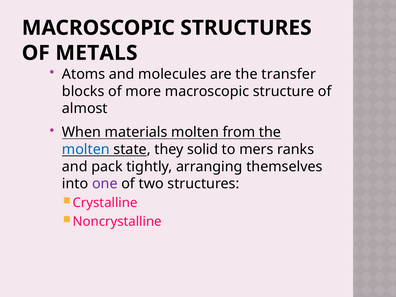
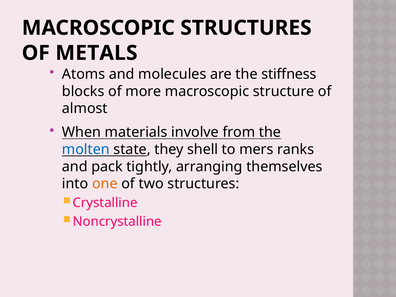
transfer: transfer -> stiffness
materials molten: molten -> involve
solid: solid -> shell
one colour: purple -> orange
